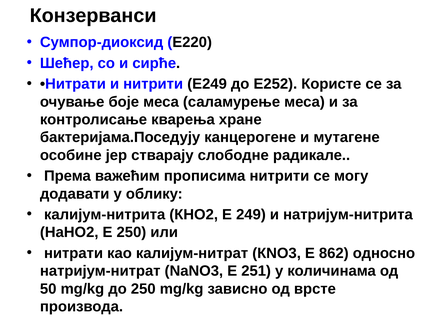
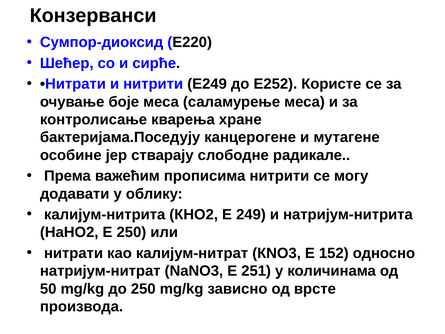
862: 862 -> 152
